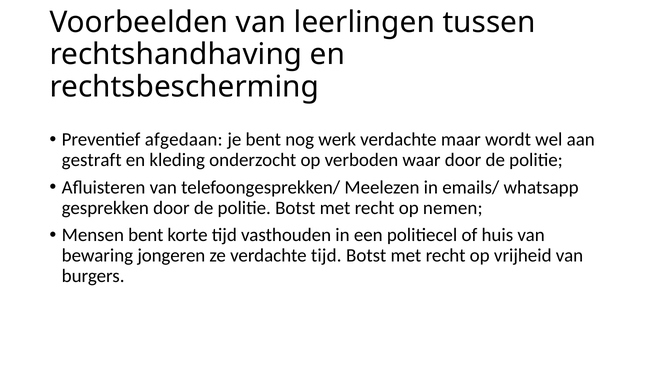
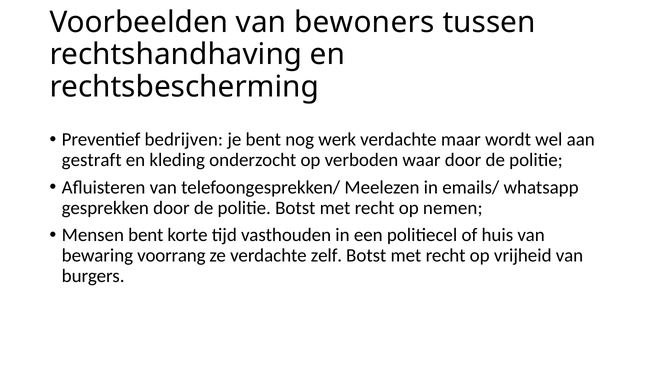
leerlingen: leerlingen -> bewoners
afgedaan: afgedaan -> bedrijven
jongeren: jongeren -> voorrang
verdachte tijd: tijd -> zelf
